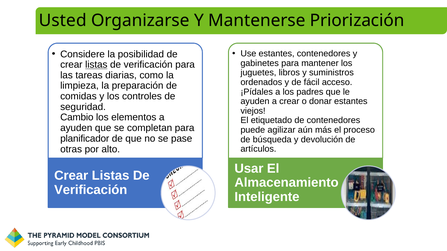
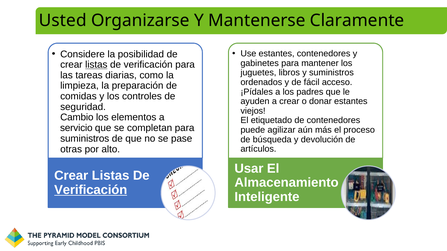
Priorización: Priorización -> Claramente
ayuden at (76, 128): ayuden -> servicio
planificador at (85, 139): planificador -> suministros
Verificación at (91, 190) underline: none -> present
